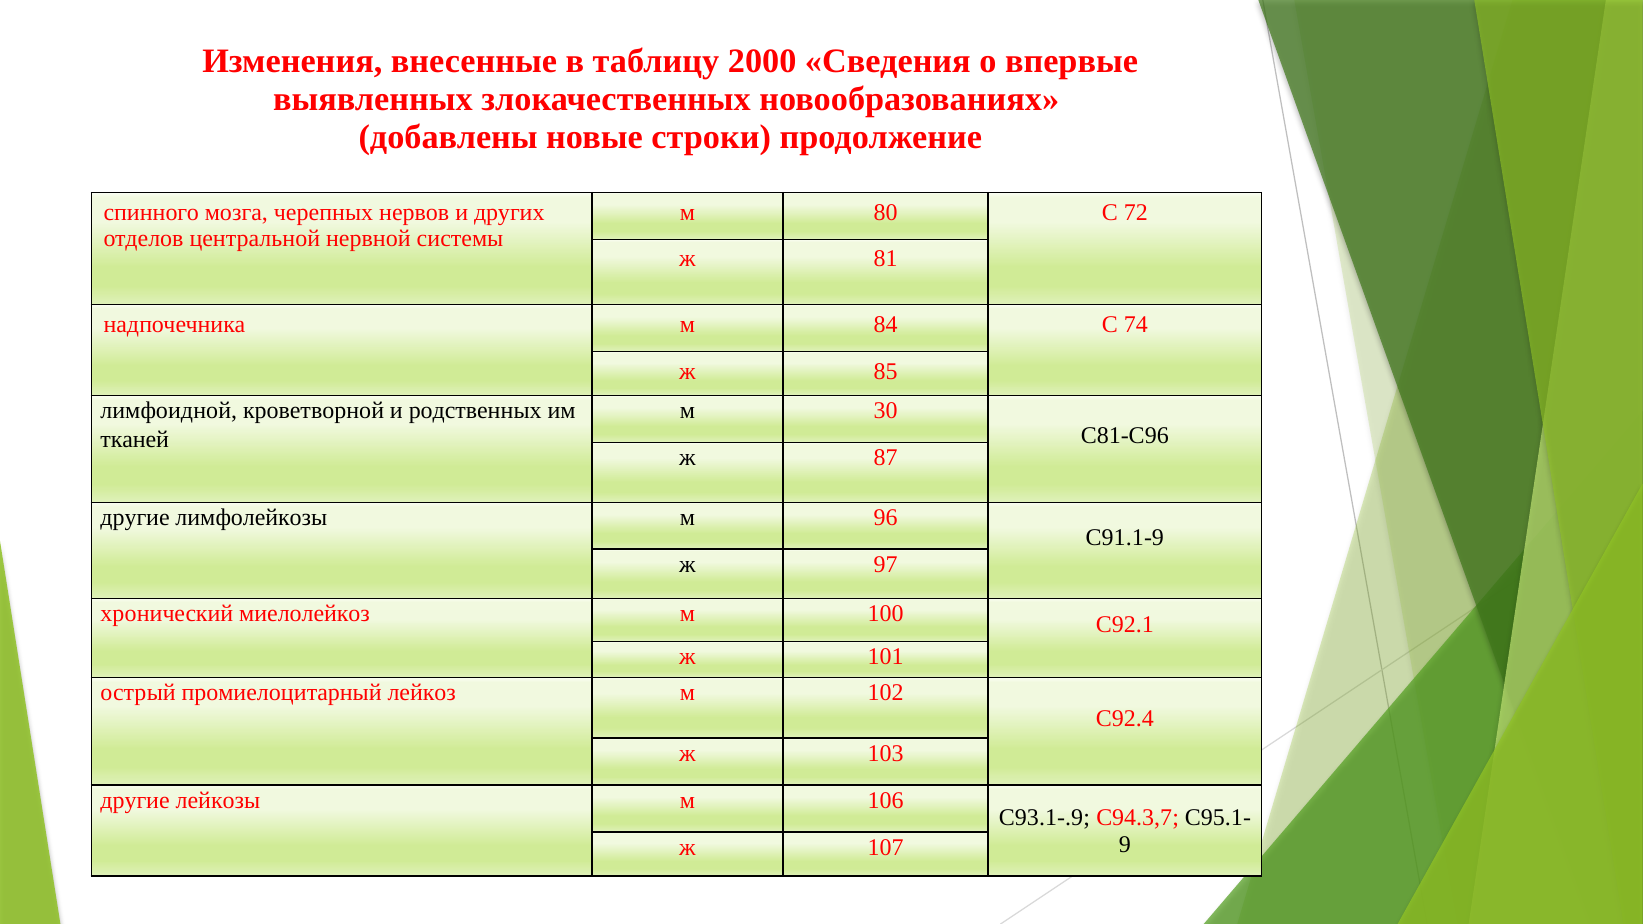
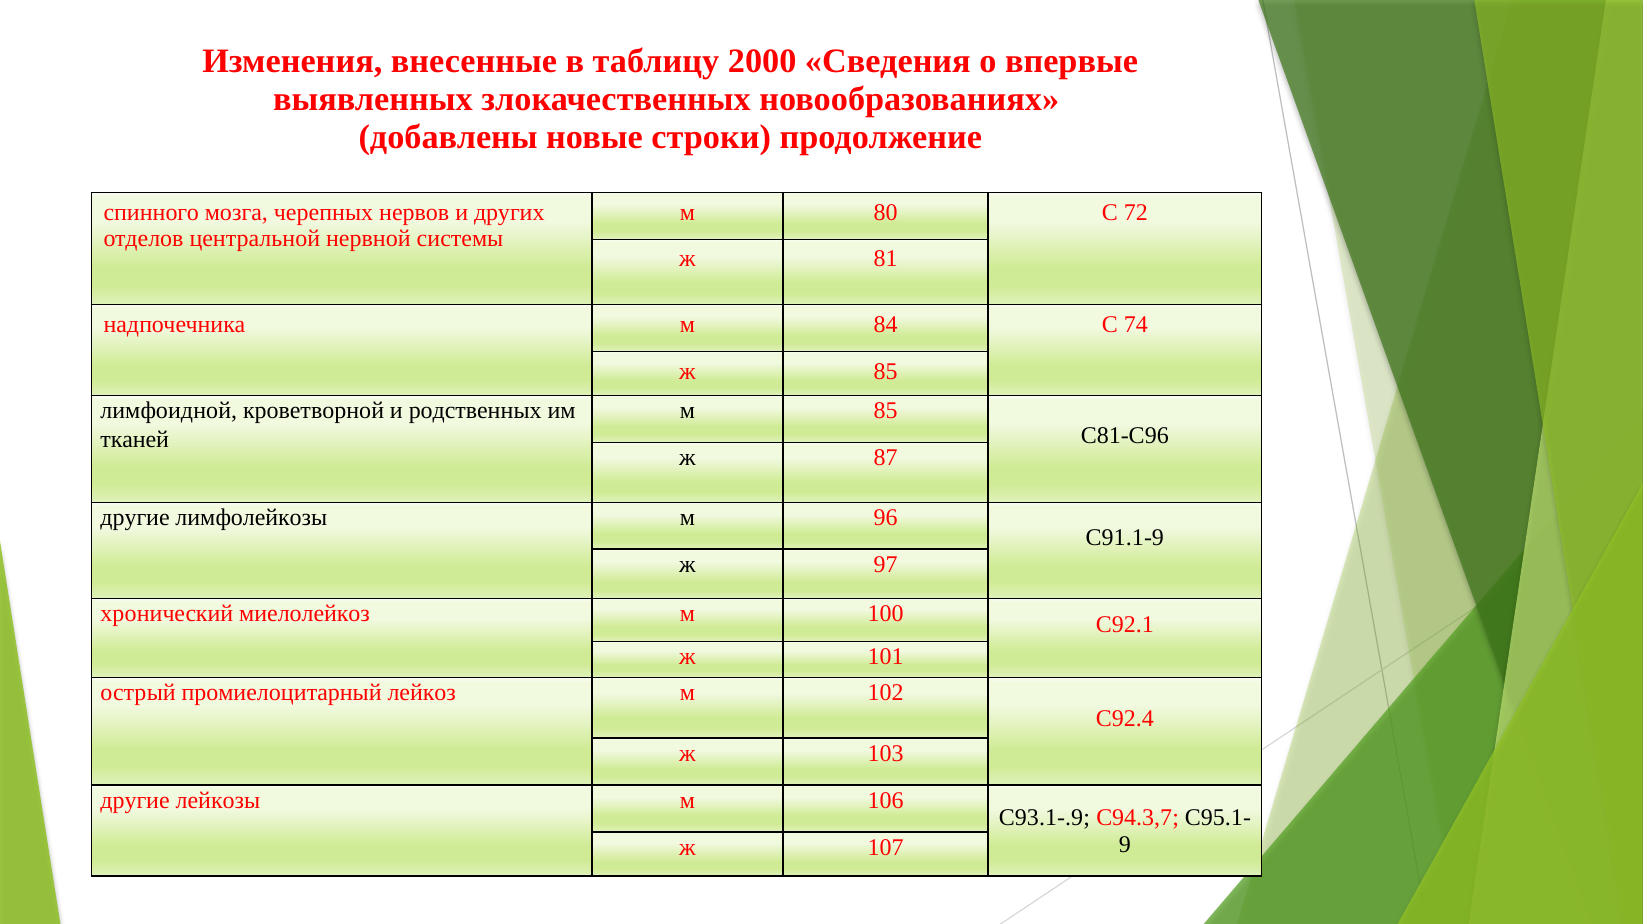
м 30: 30 -> 85
